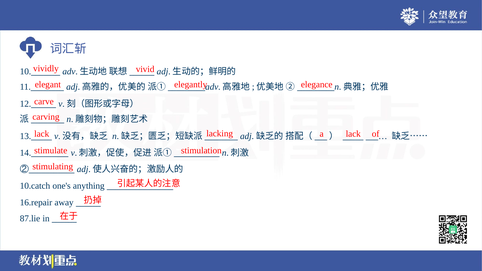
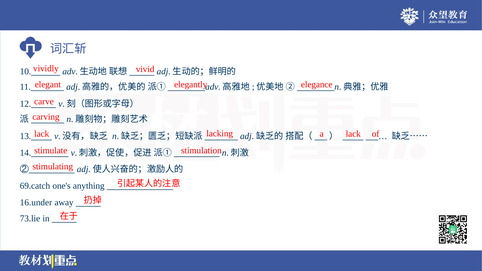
10.catch: 10.catch -> 69.catch
16.repair: 16.repair -> 16.under
87.lie: 87.lie -> 73.lie
